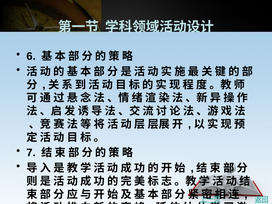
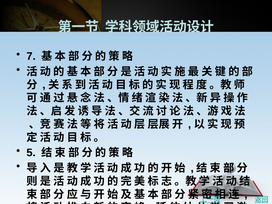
6: 6 -> 7
7: 7 -> 5
